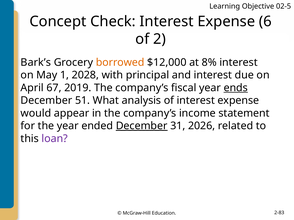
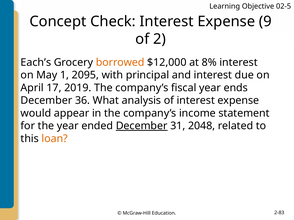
6: 6 -> 9
Bark’s: Bark’s -> Each’s
2028: 2028 -> 2095
67: 67 -> 17
ends underline: present -> none
51: 51 -> 36
2026: 2026 -> 2048
loan colour: purple -> orange
